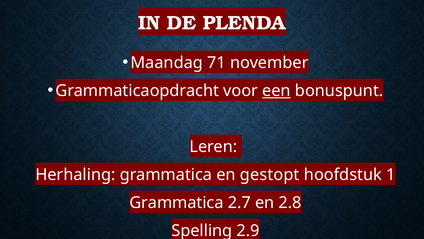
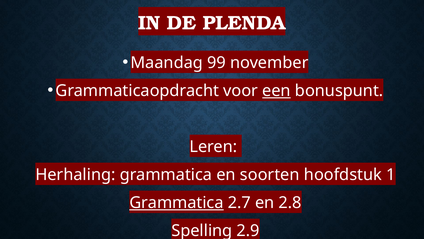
71: 71 -> 99
gestopt: gestopt -> soorten
Grammatica at (176, 202) underline: none -> present
